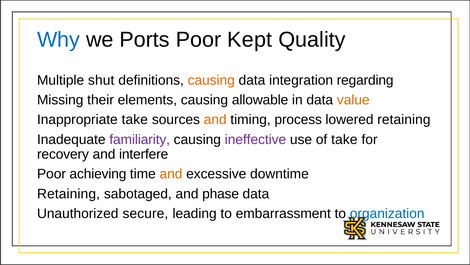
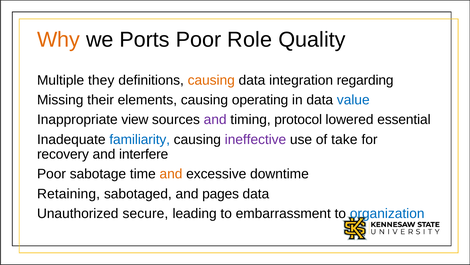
Why colour: blue -> orange
Kept: Kept -> Role
shut: shut -> they
allowable: allowable -> operating
value colour: orange -> blue
Inappropriate take: take -> view
and at (215, 119) colour: orange -> purple
process: process -> protocol
lowered retaining: retaining -> essential
familiarity colour: purple -> blue
achieving: achieving -> sabotage
phase: phase -> pages
